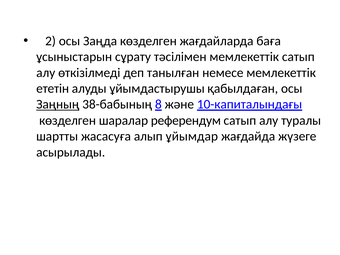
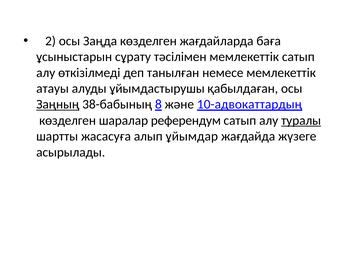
ететiн: ететiн -> атауы
10-капиталындағы: 10-капиталындағы -> 10-адвокаттардың
туралы underline: none -> present
